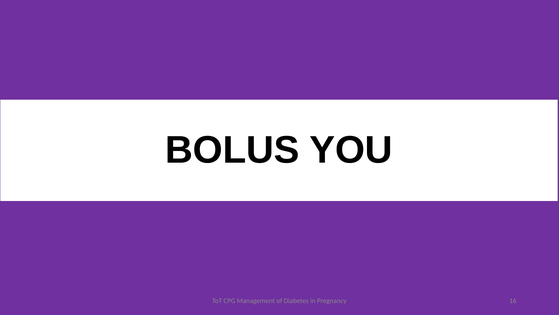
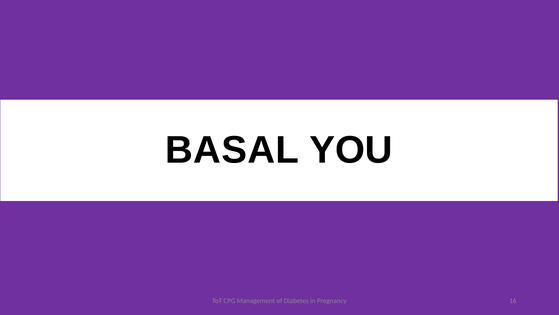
BOLUS: BOLUS -> BASAL
